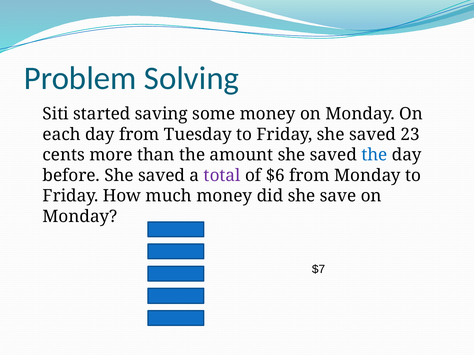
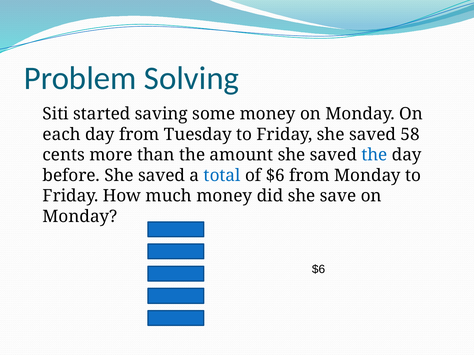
23: 23 -> 58
total colour: purple -> blue
$7 at (319, 269): $7 -> $6
